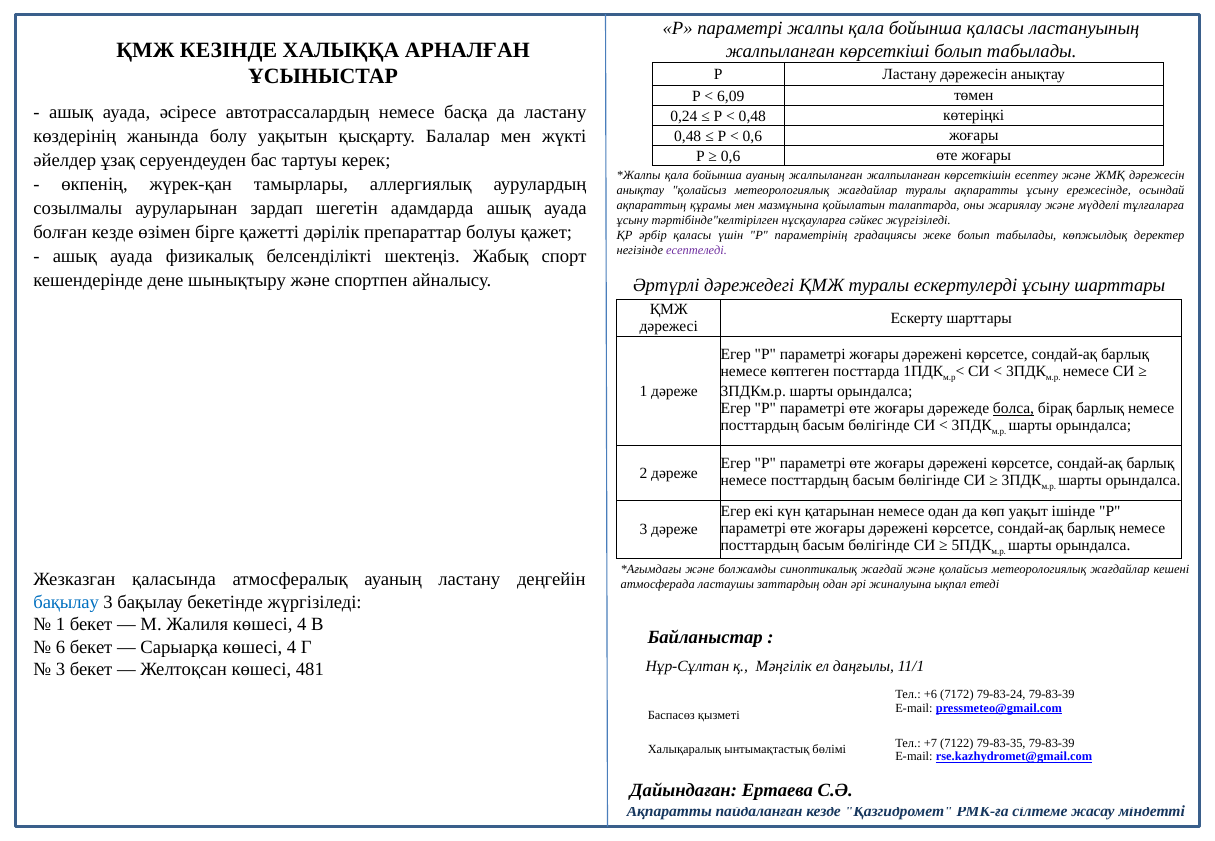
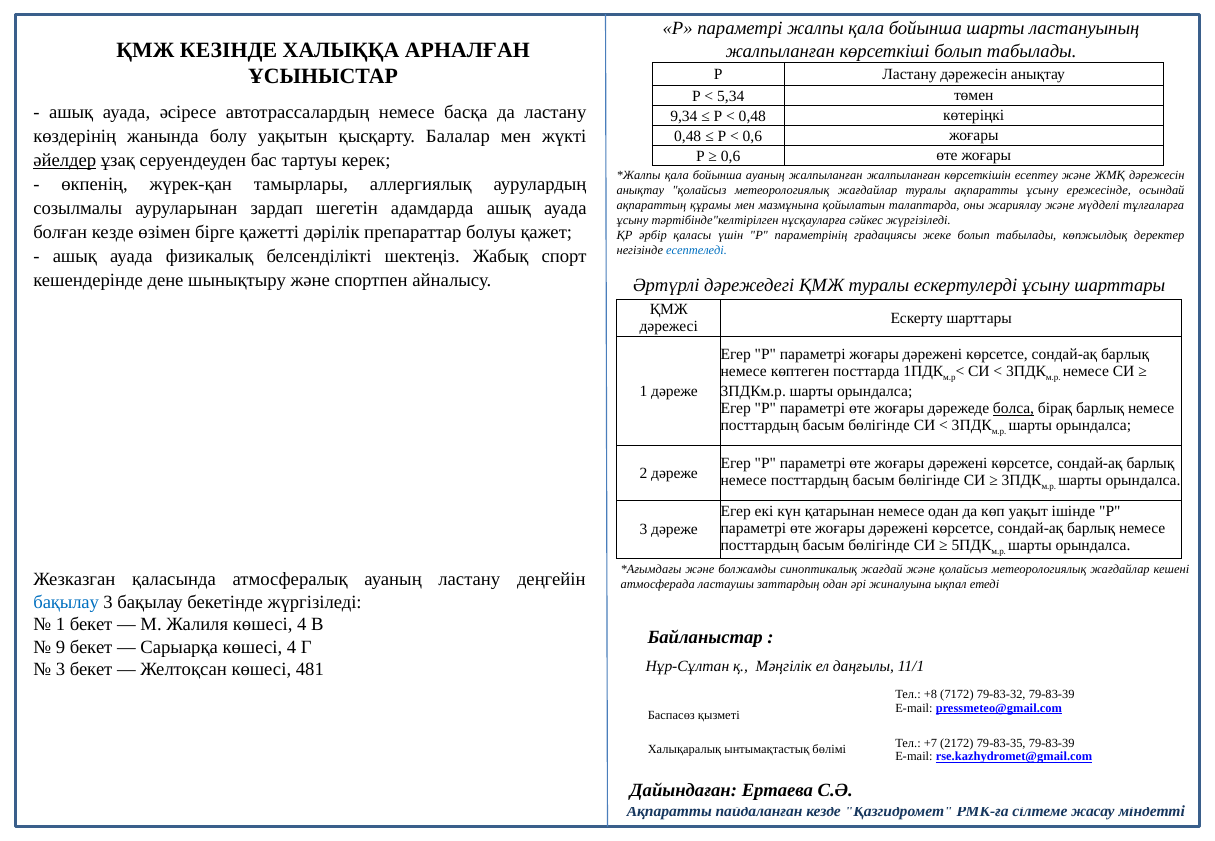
бойынша қаласы: қаласы -> шарты
6,09: 6,09 -> 5,34
0,24: 0,24 -> 9,34
әйелдер underline: none -> present
есептеледі colour: purple -> blue
6: 6 -> 9
+6: +6 -> +8
79-83-24: 79-83-24 -> 79-83-32
7122: 7122 -> 2172
